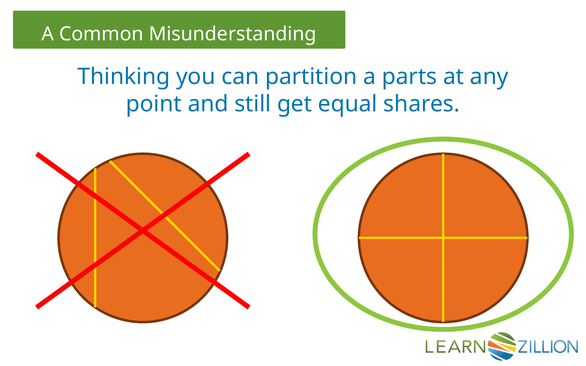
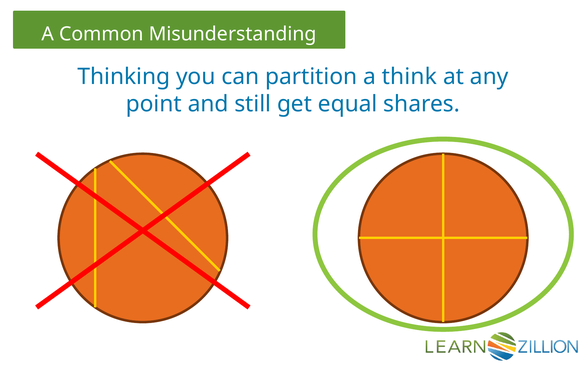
parts: parts -> think
